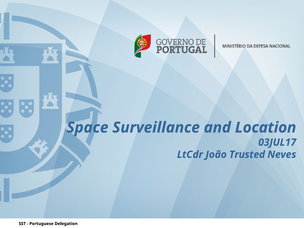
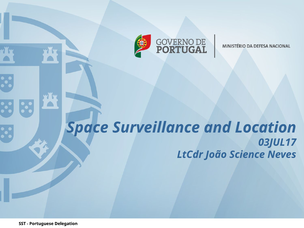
Trusted: Trusted -> Science
